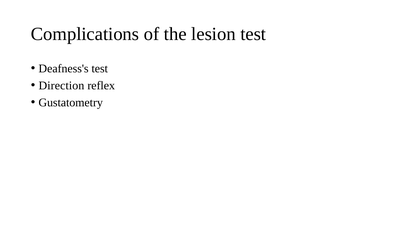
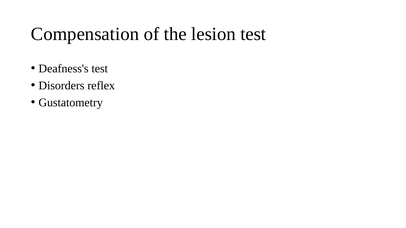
Complications: Complications -> Compensation
Direction: Direction -> Disorders
